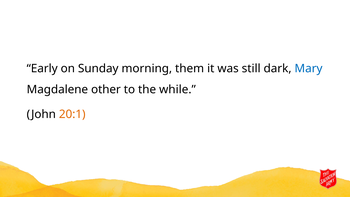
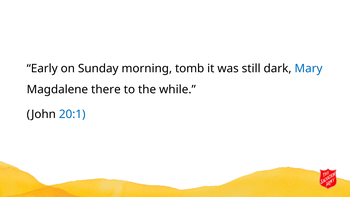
them: them -> tomb
other: other -> there
20:1 colour: orange -> blue
